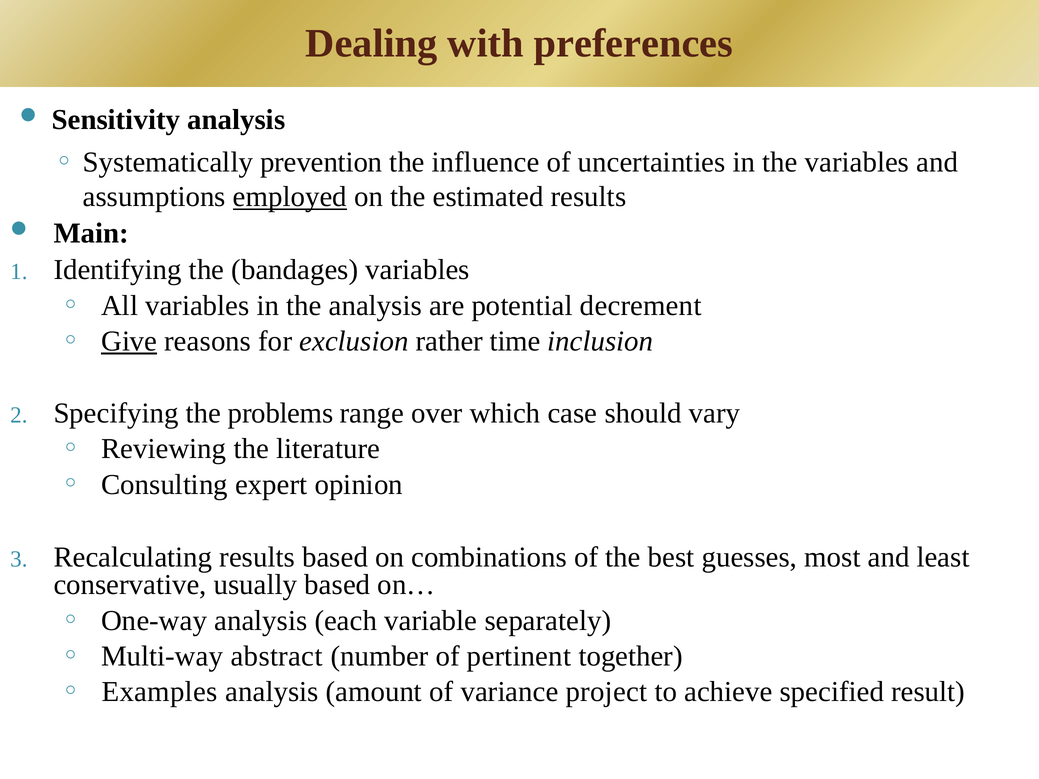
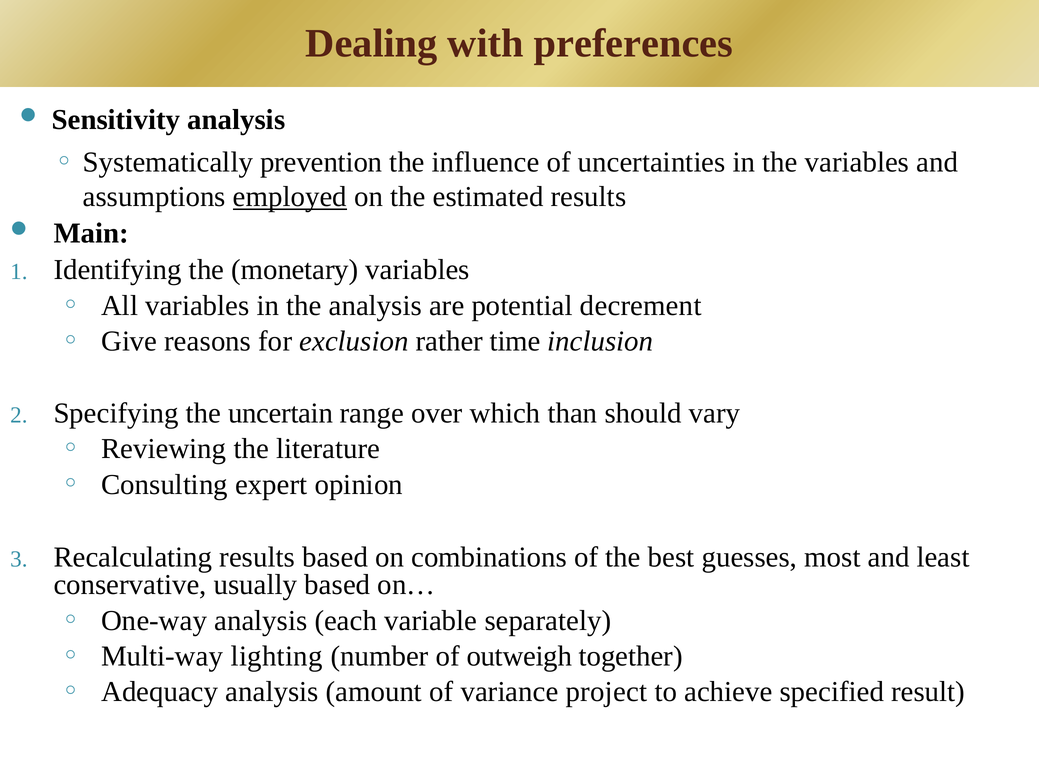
bandages: bandages -> monetary
Give underline: present -> none
problems: problems -> uncertain
case: case -> than
abstract: abstract -> lighting
pertinent: pertinent -> outweigh
Examples: Examples -> Adequacy
